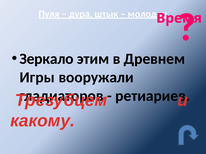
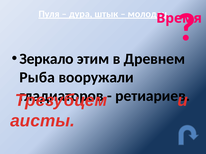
Игры: Игры -> Рыба
какому: какому -> аисты
